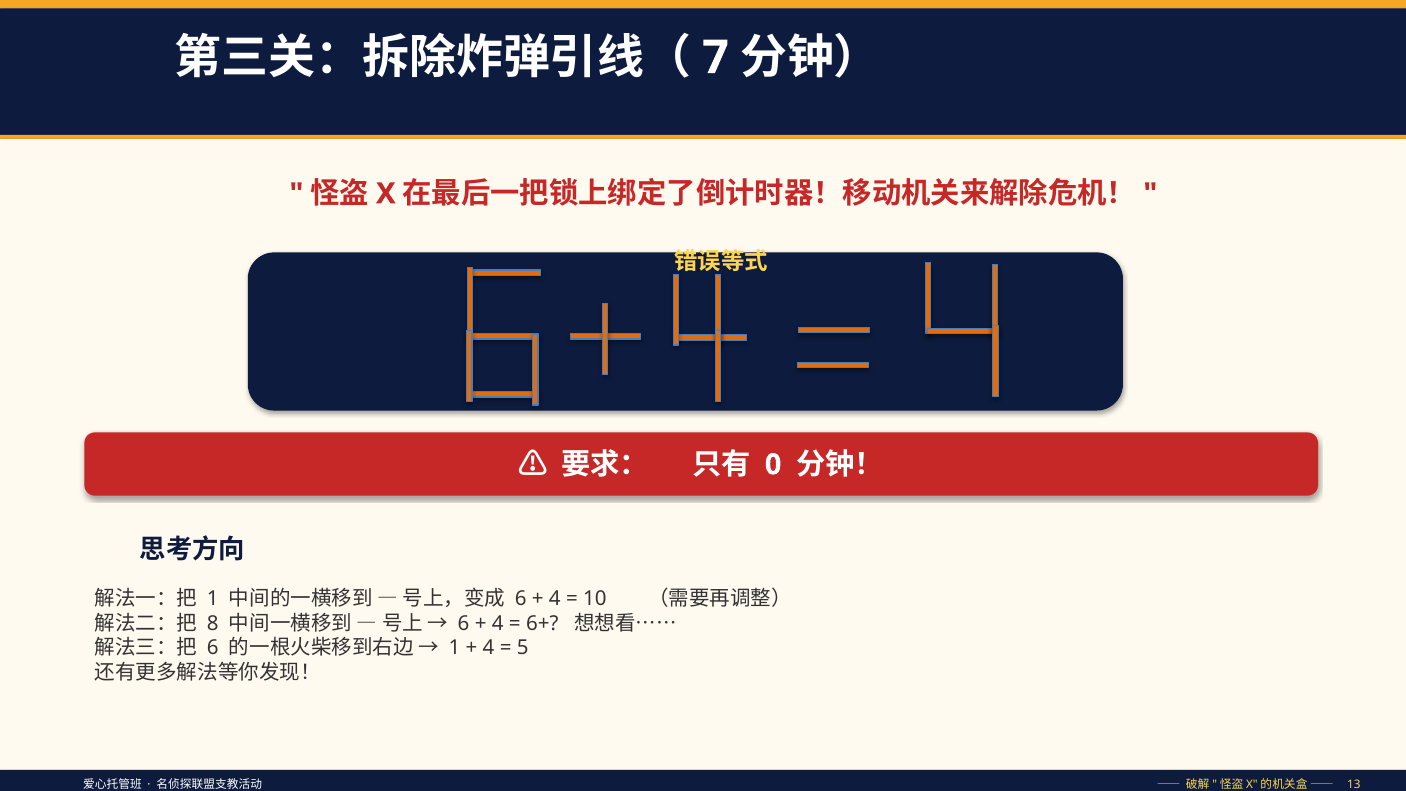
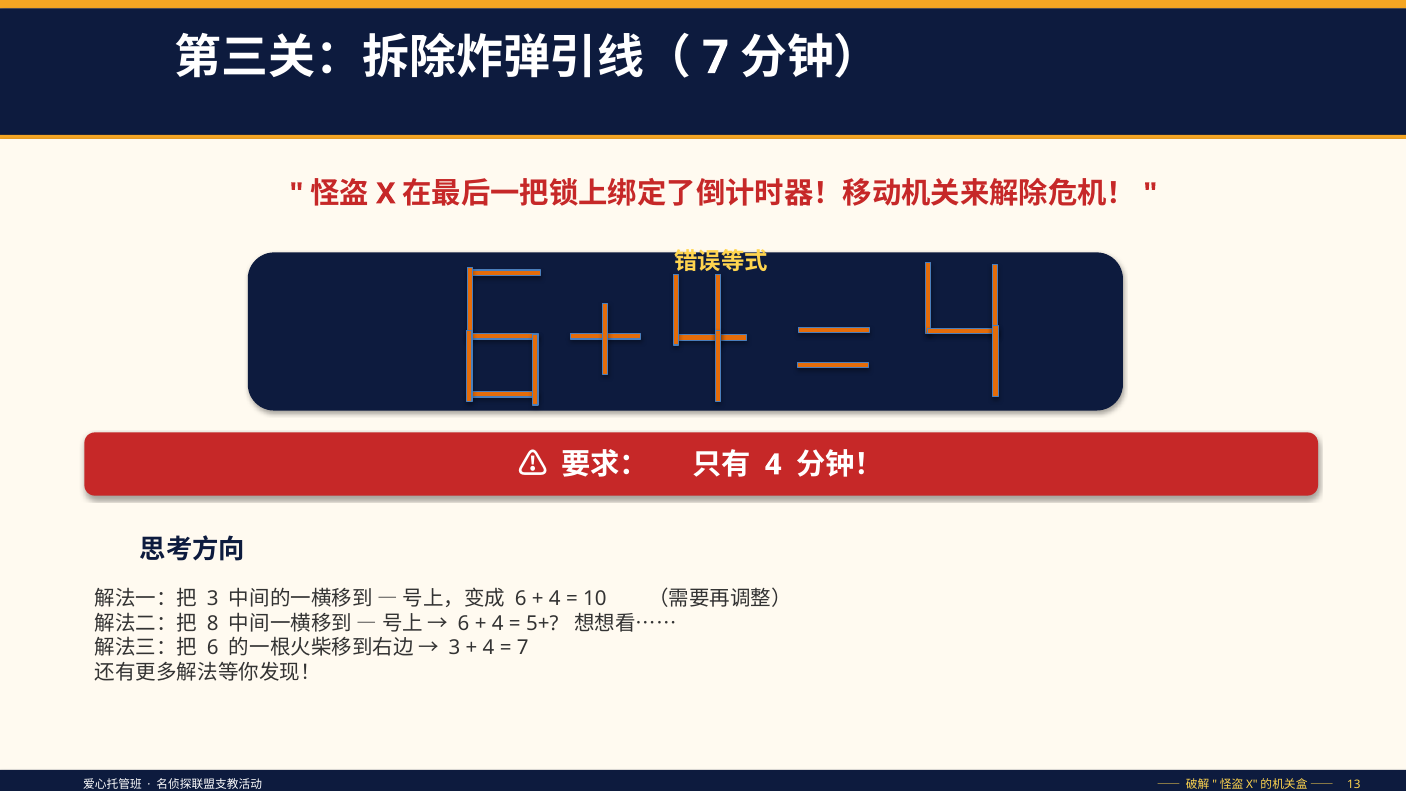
0 at (773, 465): 0 -> 4
1 at (213, 599): 1 -> 3
6+: 6+ -> 5+
1 at (454, 648): 1 -> 3
5 at (523, 648): 5 -> 7
